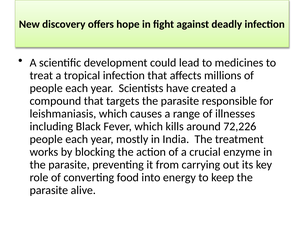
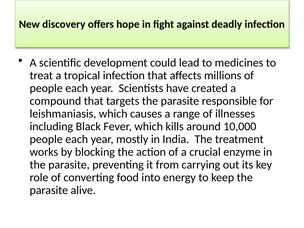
72,226: 72,226 -> 10,000
